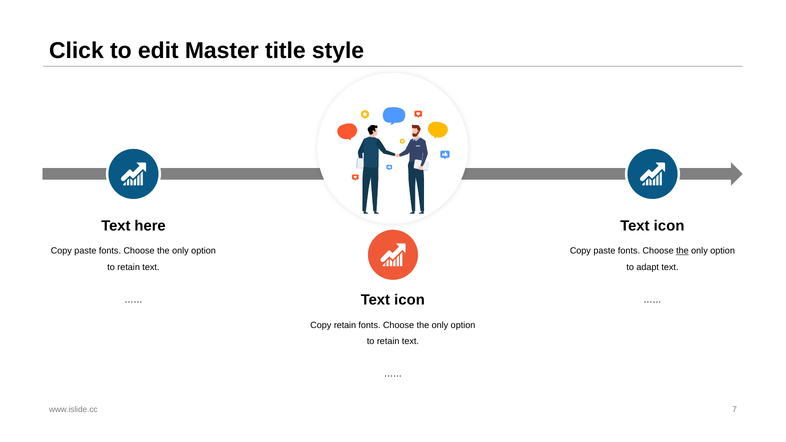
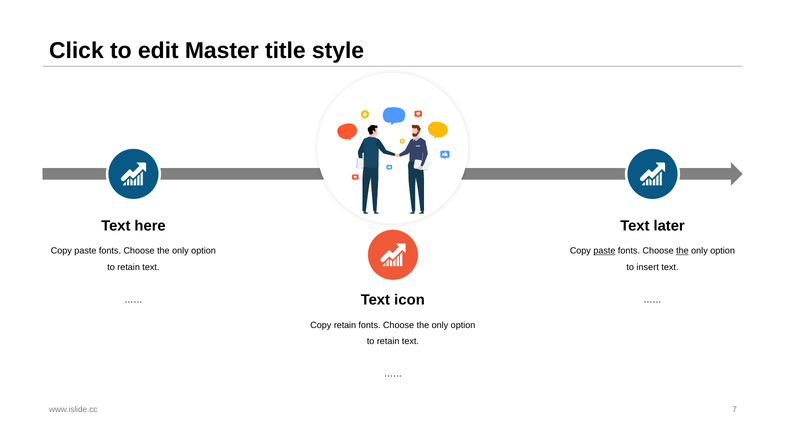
icon at (669, 226): icon -> later
paste at (604, 251) underline: none -> present
adapt: adapt -> insert
